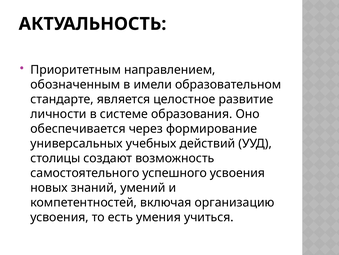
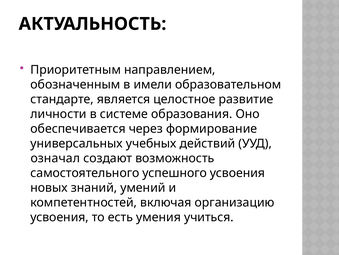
столицы: столицы -> означал
